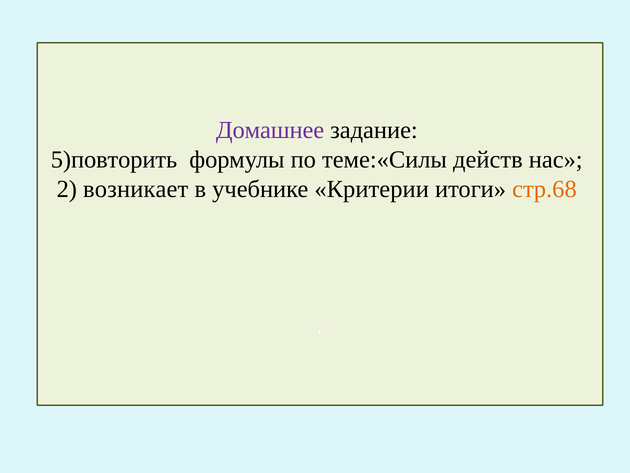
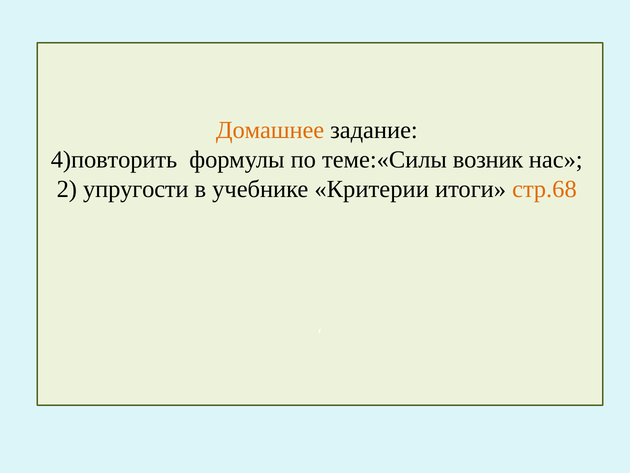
Домашнее colour: purple -> orange
5)повторить: 5)повторить -> 4)повторить
действ: действ -> возник
возникает: возникает -> упругости
